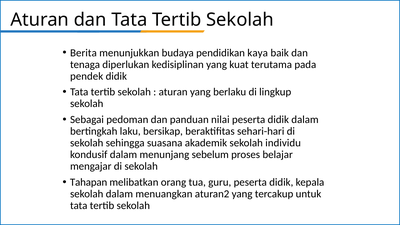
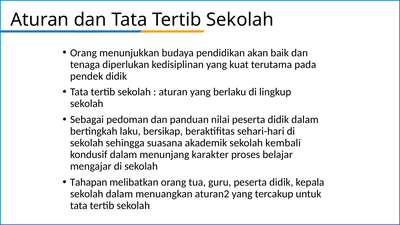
Berita at (83, 53): Berita -> Orang
kaya: kaya -> akan
individu: individu -> kembali
sebelum: sebelum -> karakter
